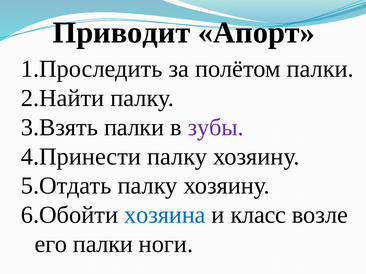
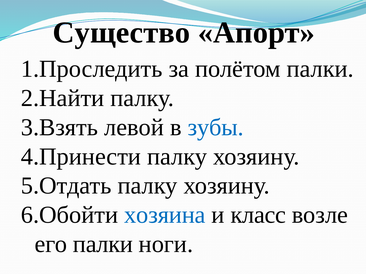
Приводит: Приводит -> Существо
палки at (134, 127): палки -> левой
зубы colour: purple -> blue
